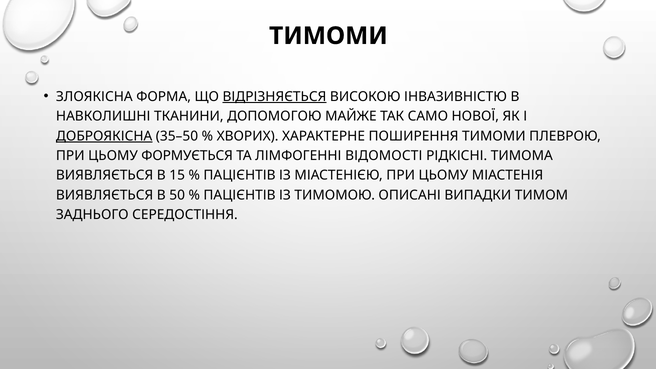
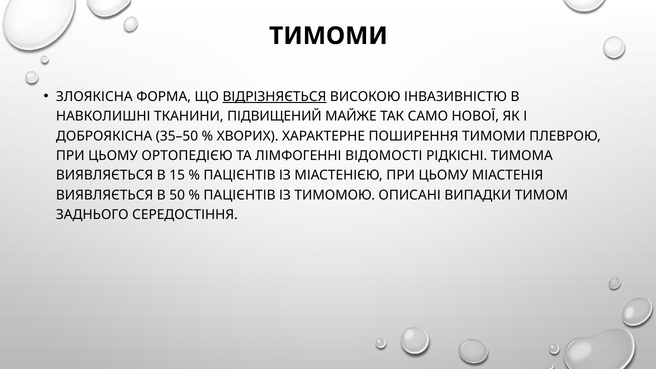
ДОПОМОГОЮ: ДОПОМОГОЮ -> ПІДВИЩЕНИЙ
ДОБРОЯКІСНА underline: present -> none
ФОРМУЄТЬСЯ: ФОРМУЄТЬСЯ -> ОРТОПЕДІЄЮ
